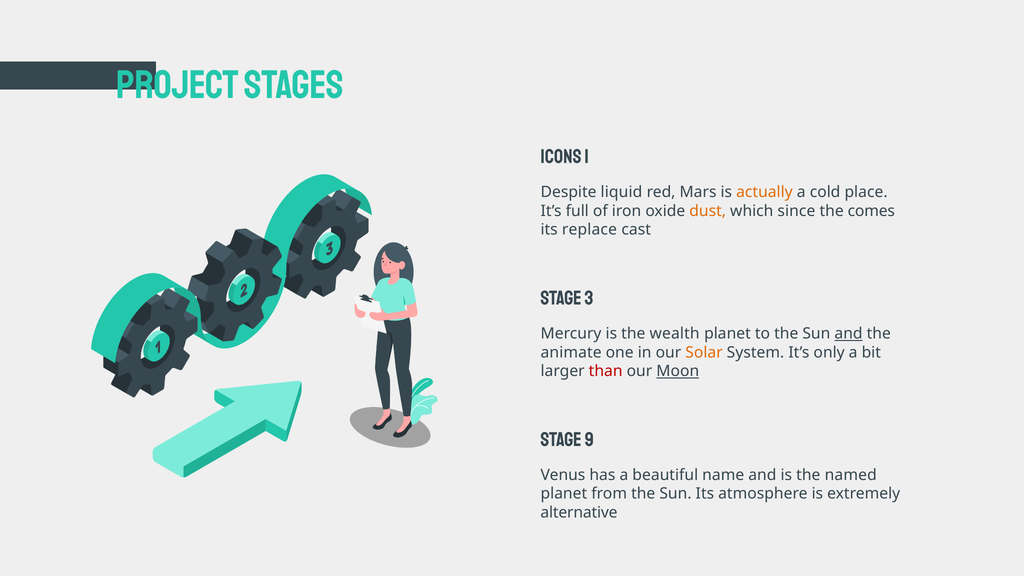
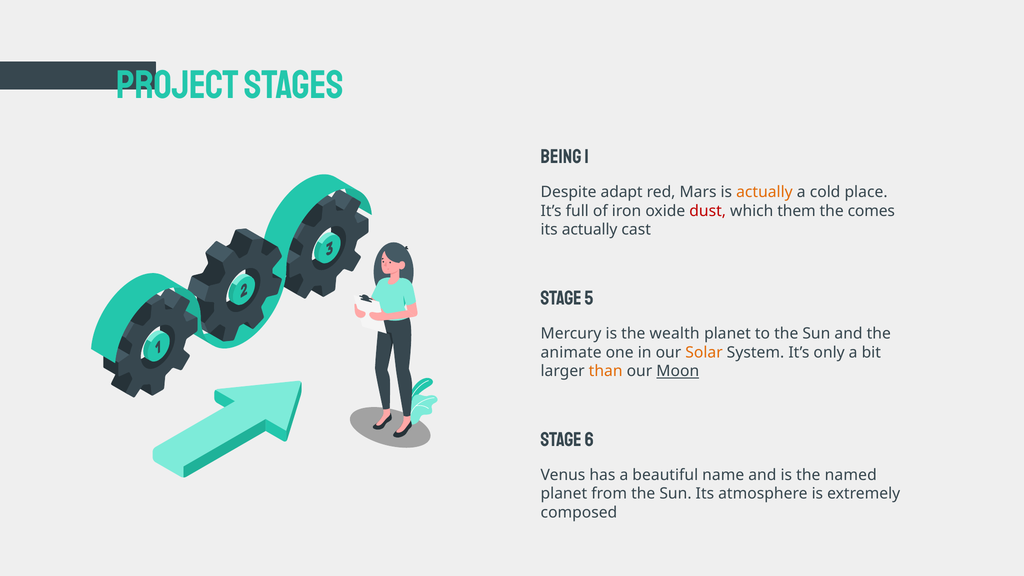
ICONS: ICONS -> BEING
liquid: liquid -> adapt
dust colour: orange -> red
since: since -> them
its replace: replace -> actually
3: 3 -> 5
and at (849, 334) underline: present -> none
than colour: red -> orange
9: 9 -> 6
alternative: alternative -> composed
